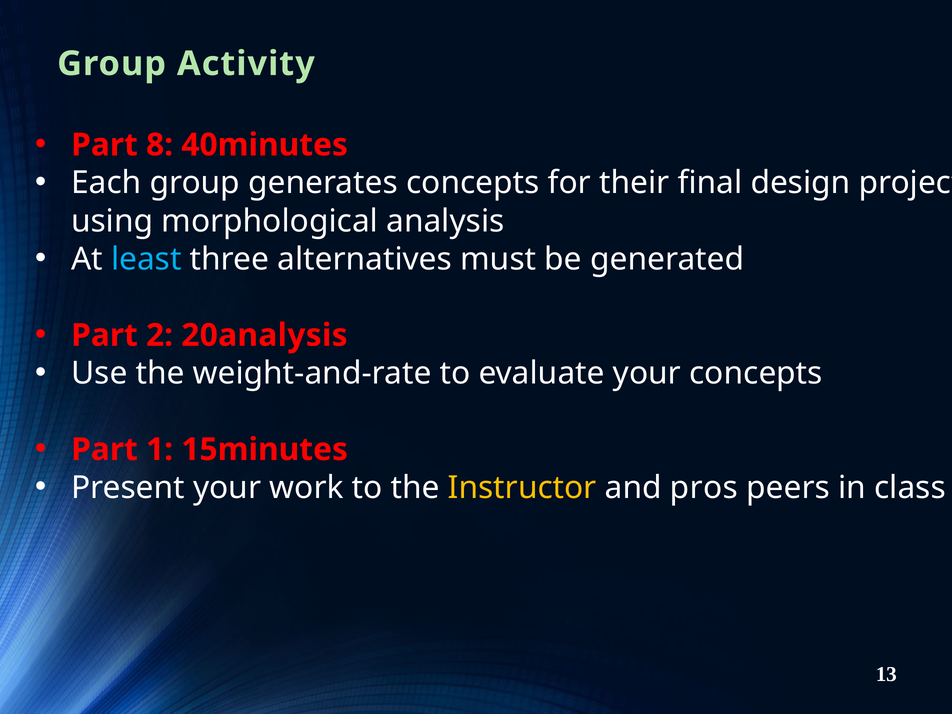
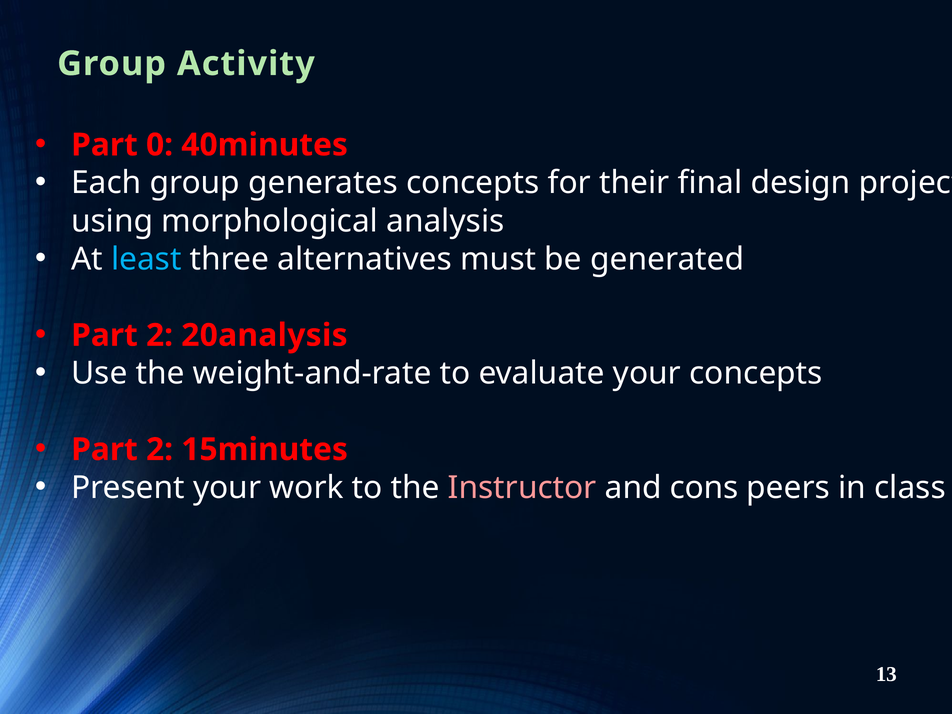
8: 8 -> 0
1 at (160, 450): 1 -> 2
Instructor colour: yellow -> pink
pros: pros -> cons
